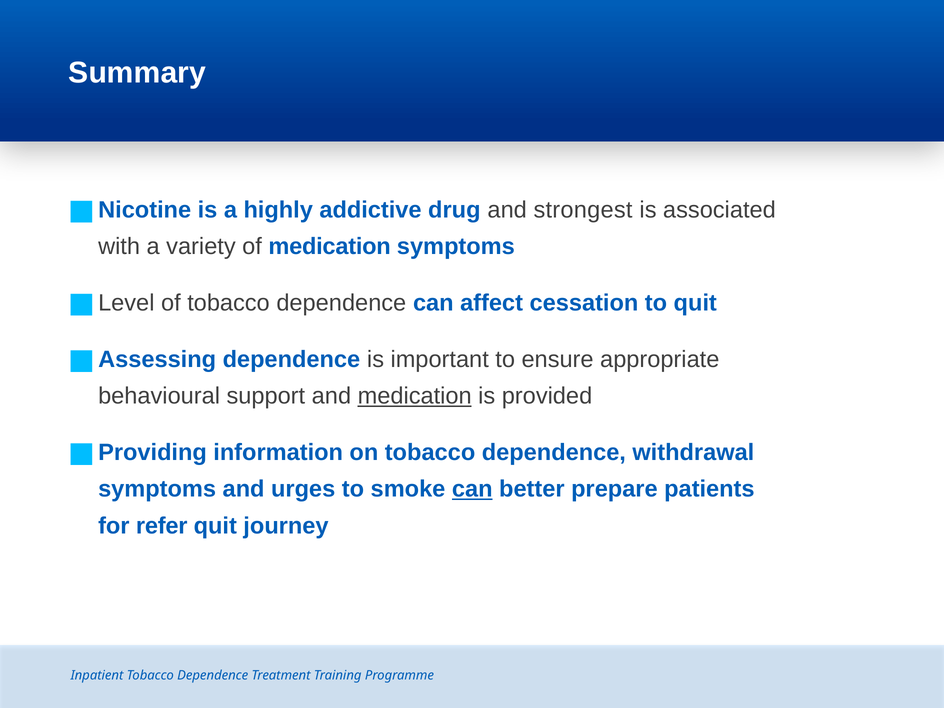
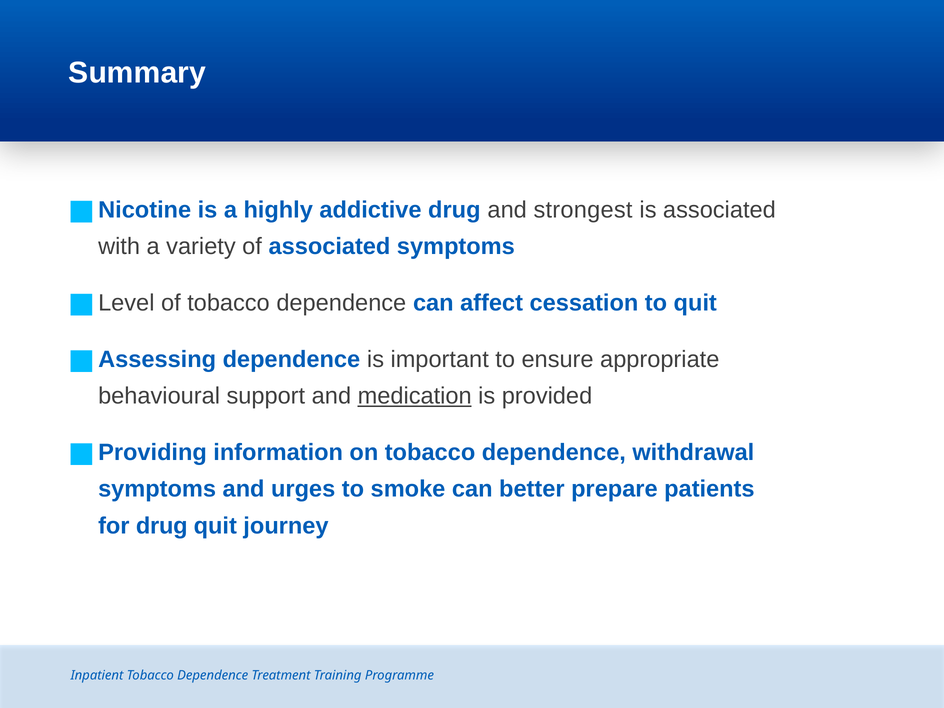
of medication: medication -> associated
can at (472, 489) underline: present -> none
for refer: refer -> drug
